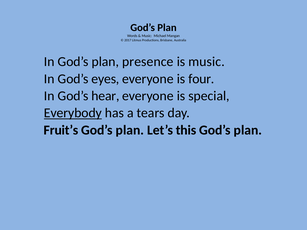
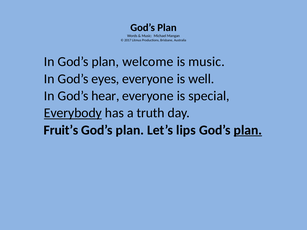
presence: presence -> welcome
four: four -> well
tears: tears -> truth
this: this -> lips
plan at (248, 130) underline: none -> present
